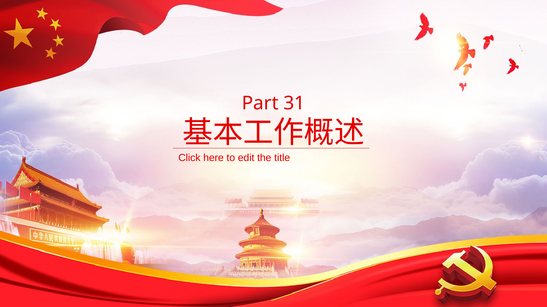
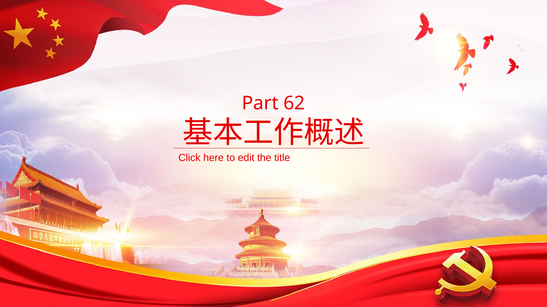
31: 31 -> 62
